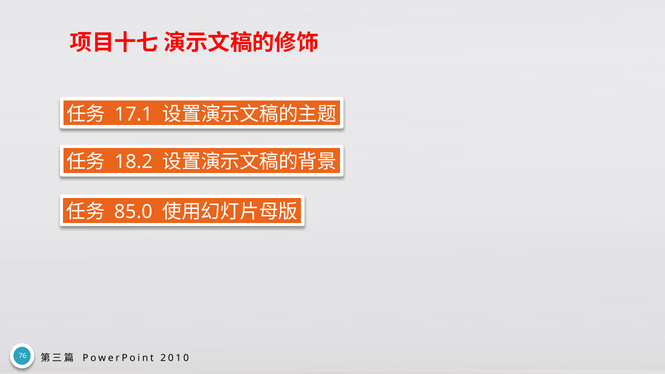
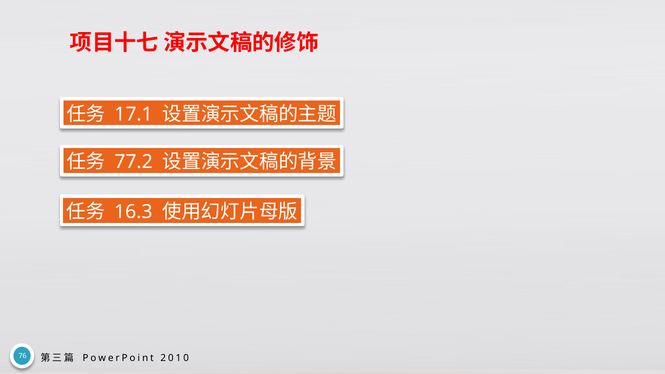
18.2: 18.2 -> 77.2
85.0: 85.0 -> 16.3
